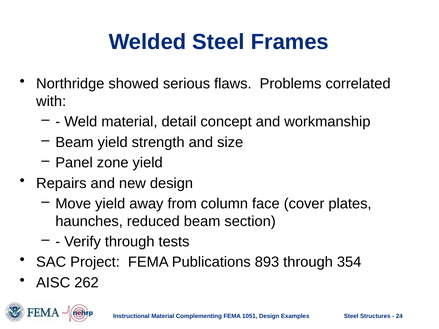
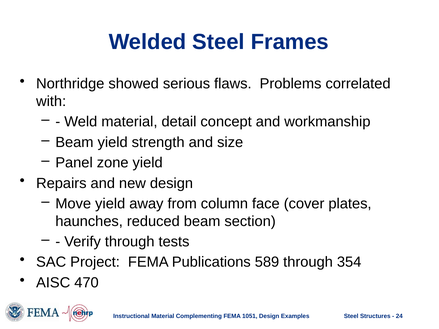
893: 893 -> 589
262: 262 -> 470
